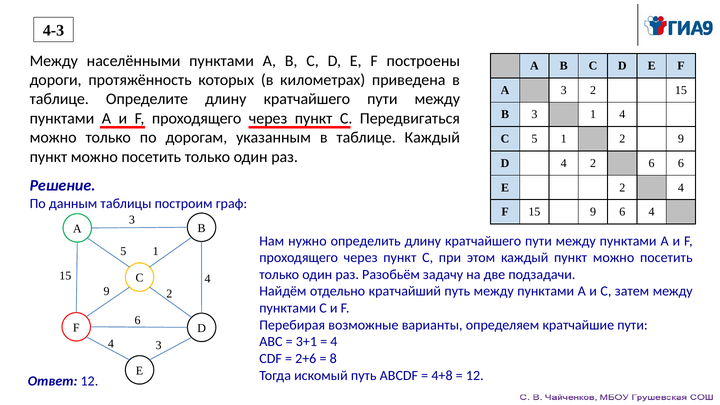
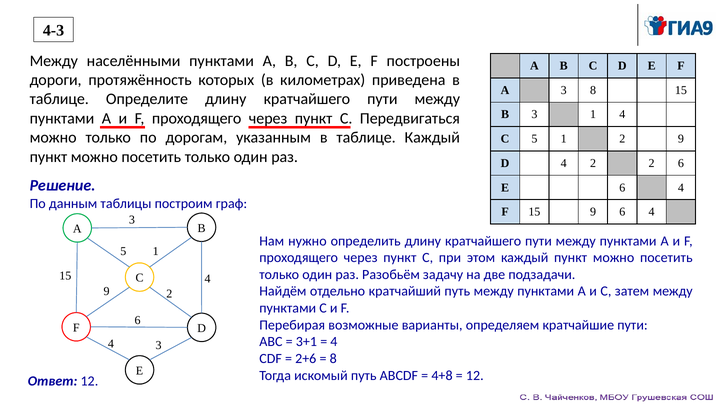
3 2: 2 -> 8
2 6: 6 -> 2
Е 2: 2 -> 6
